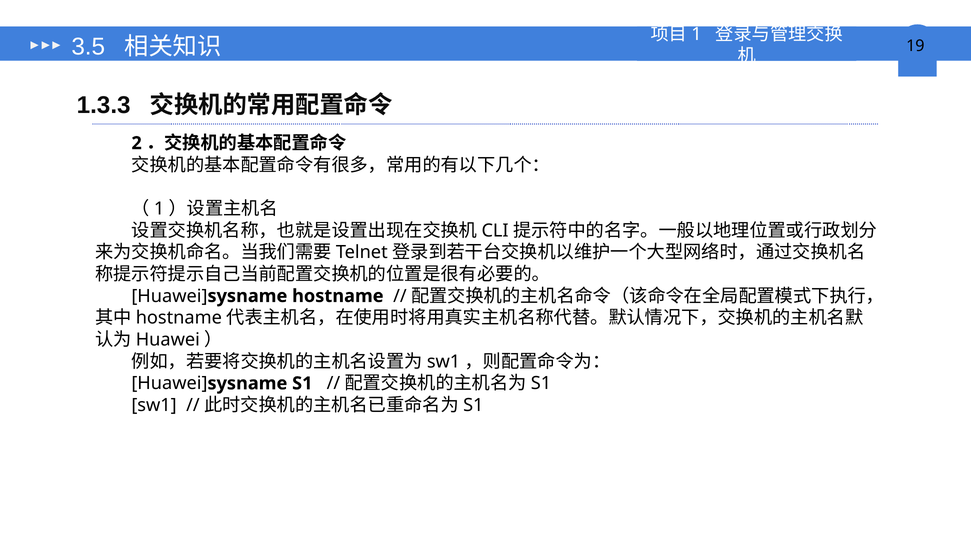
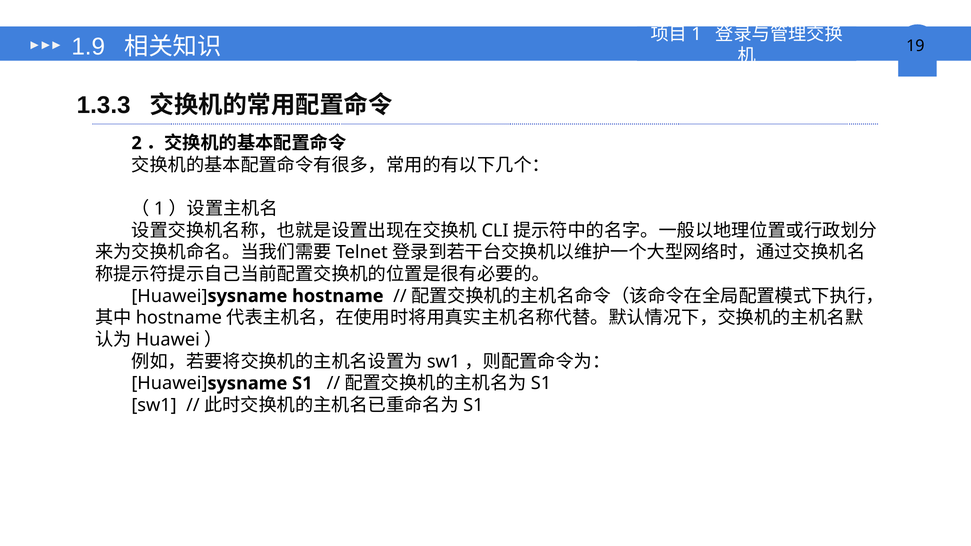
3.5: 3.5 -> 1.9
